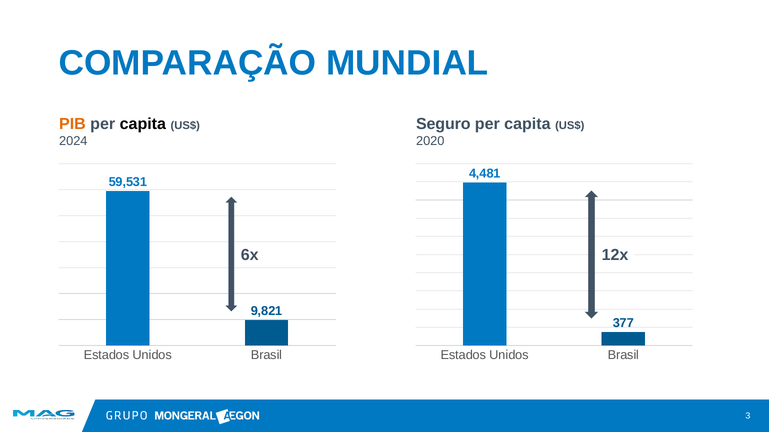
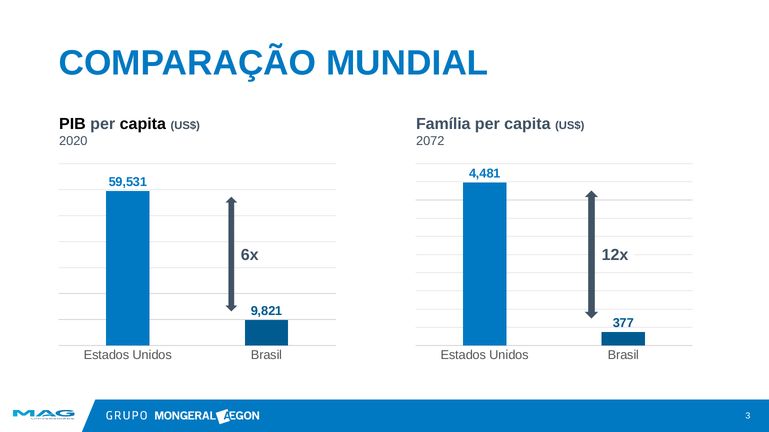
PIB colour: orange -> black
Seguro: Seguro -> Família
2024: 2024 -> 2020
2020: 2020 -> 2072
